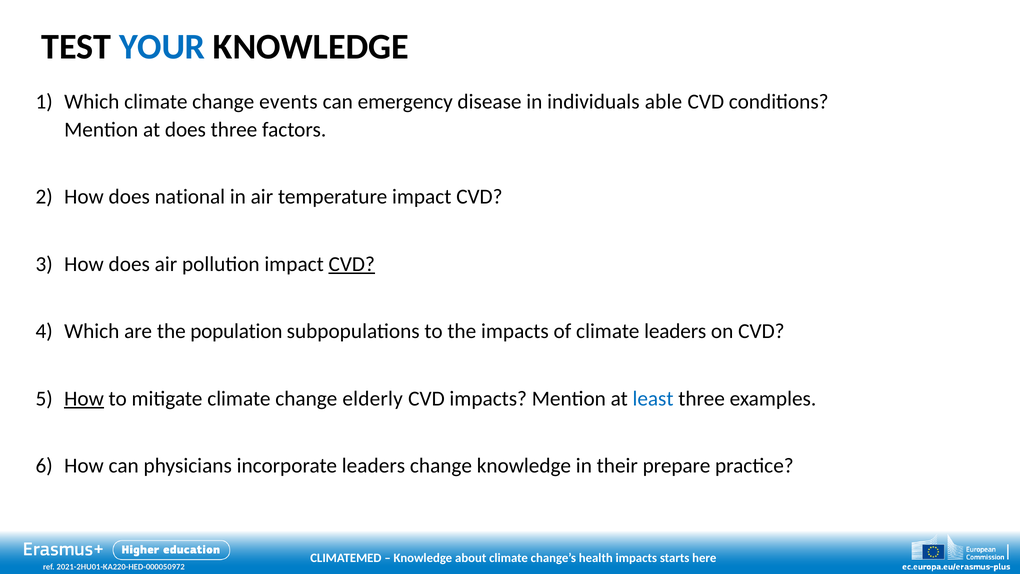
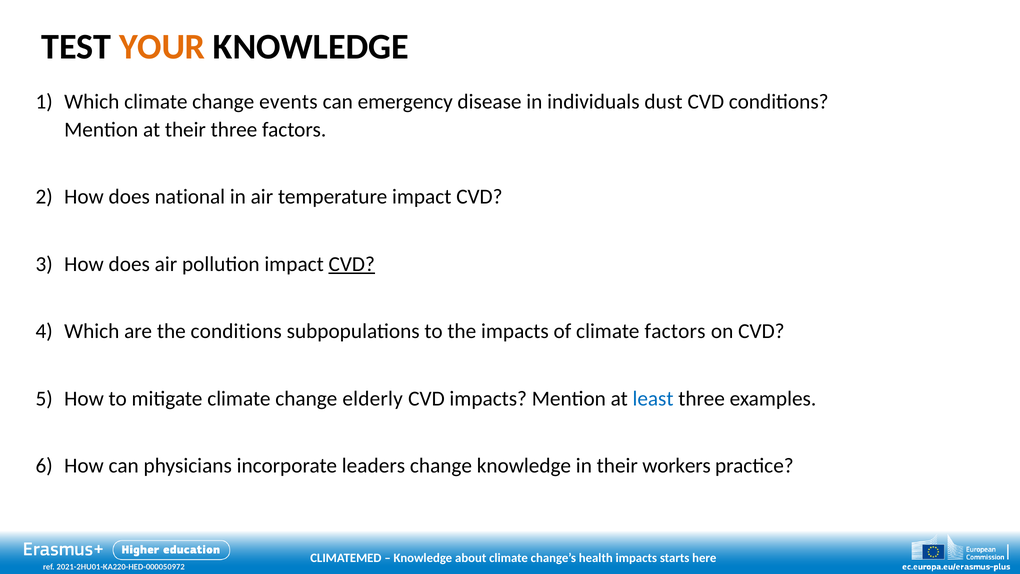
YOUR colour: blue -> orange
able: able -> dust
at does: does -> their
the population: population -> conditions
climate leaders: leaders -> factors
How at (84, 398) underline: present -> none
prepare: prepare -> workers
